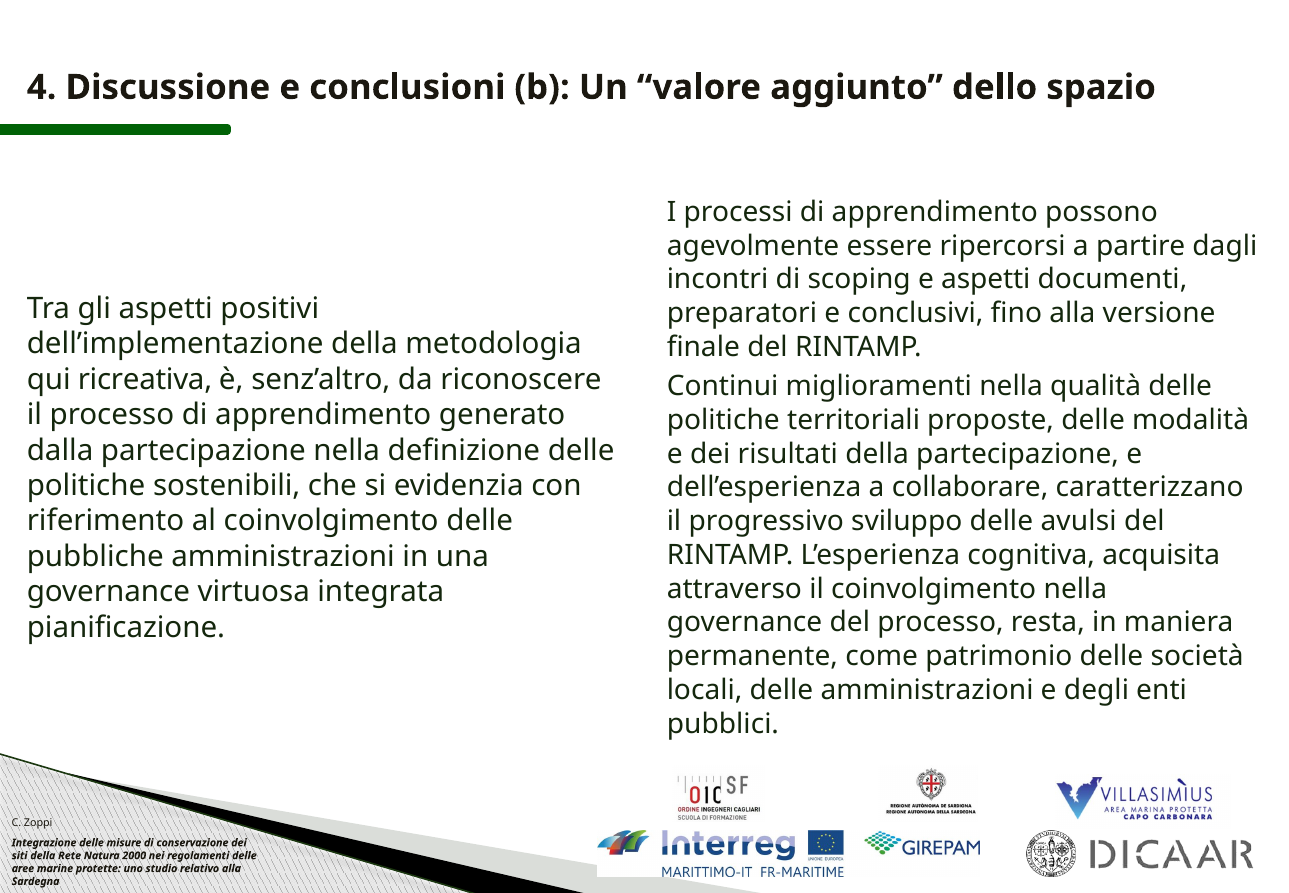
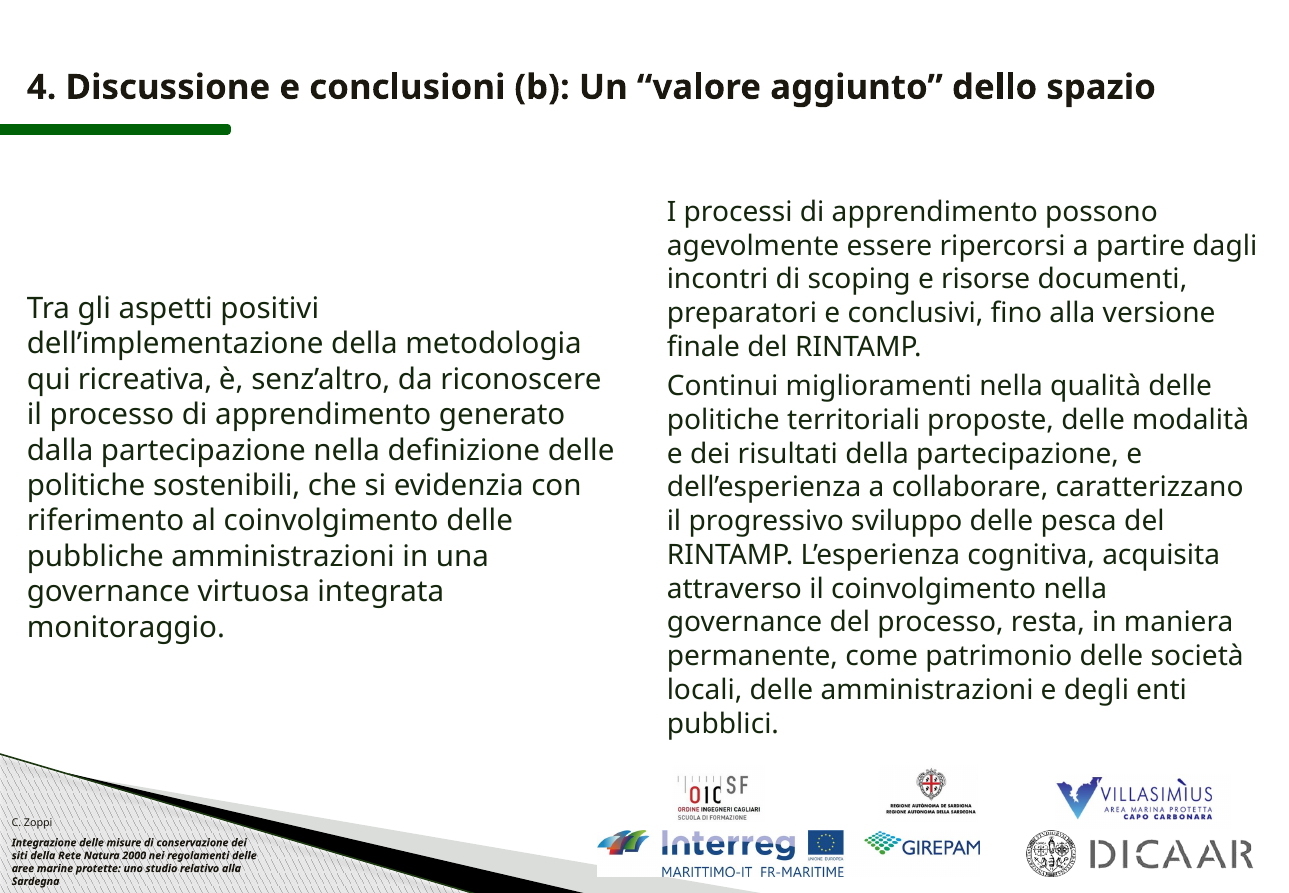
e aspetti: aspetti -> risorse
avulsi: avulsi -> pesca
pianificazione: pianificazione -> monitoraggio
